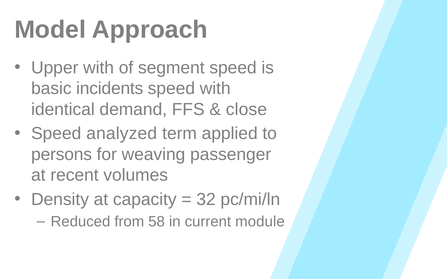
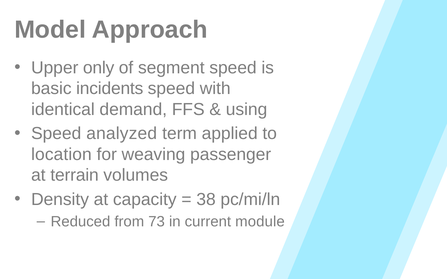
Upper with: with -> only
close: close -> using
persons: persons -> location
recent: recent -> terrain
32: 32 -> 38
58: 58 -> 73
